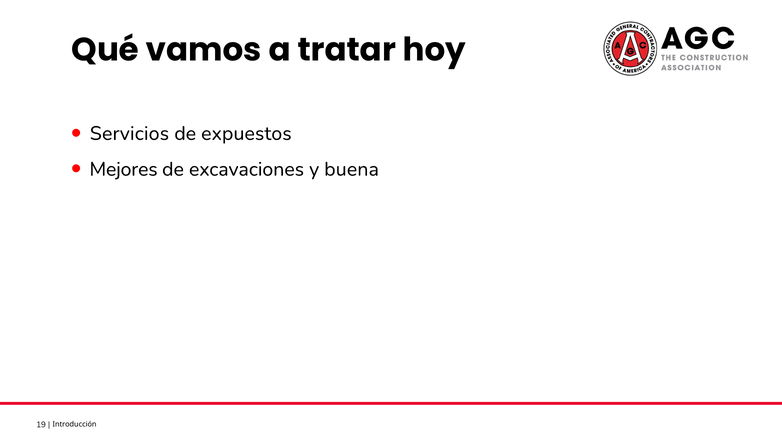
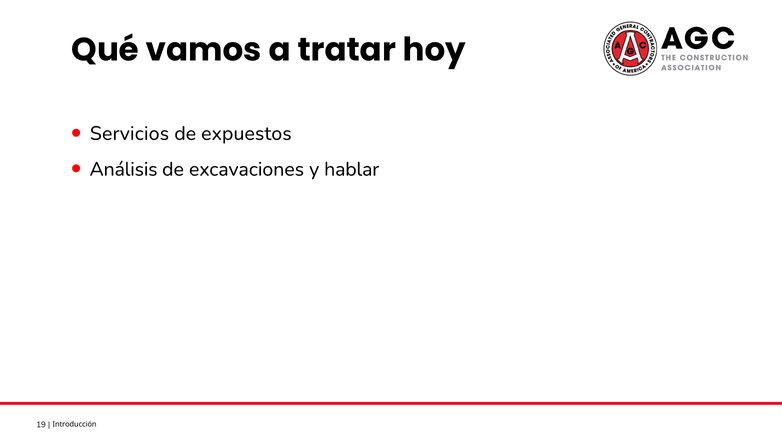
Mejores: Mejores -> Análisis
buena: buena -> hablar
